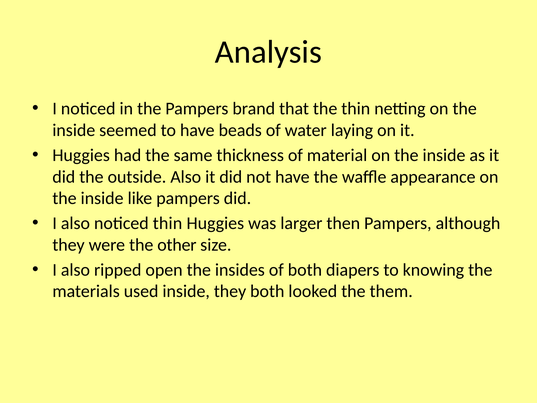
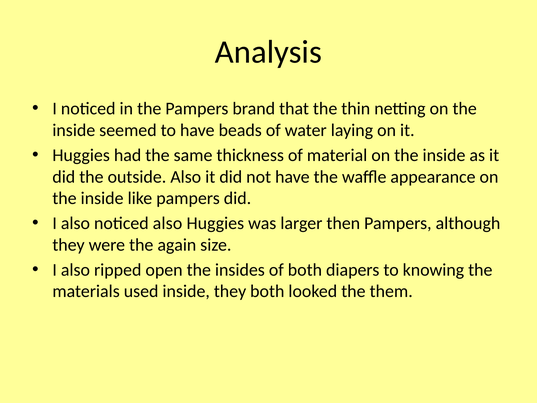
noticed thin: thin -> also
other: other -> again
